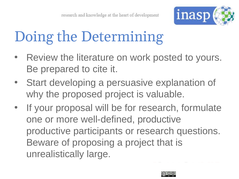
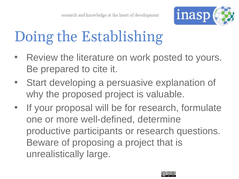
Determining: Determining -> Establishing
well-defined productive: productive -> determine
